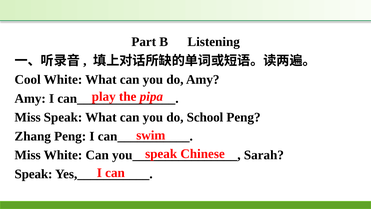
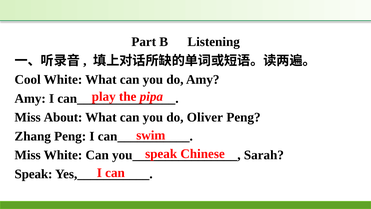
Miss Speak: Speak -> About
School: School -> Oliver
